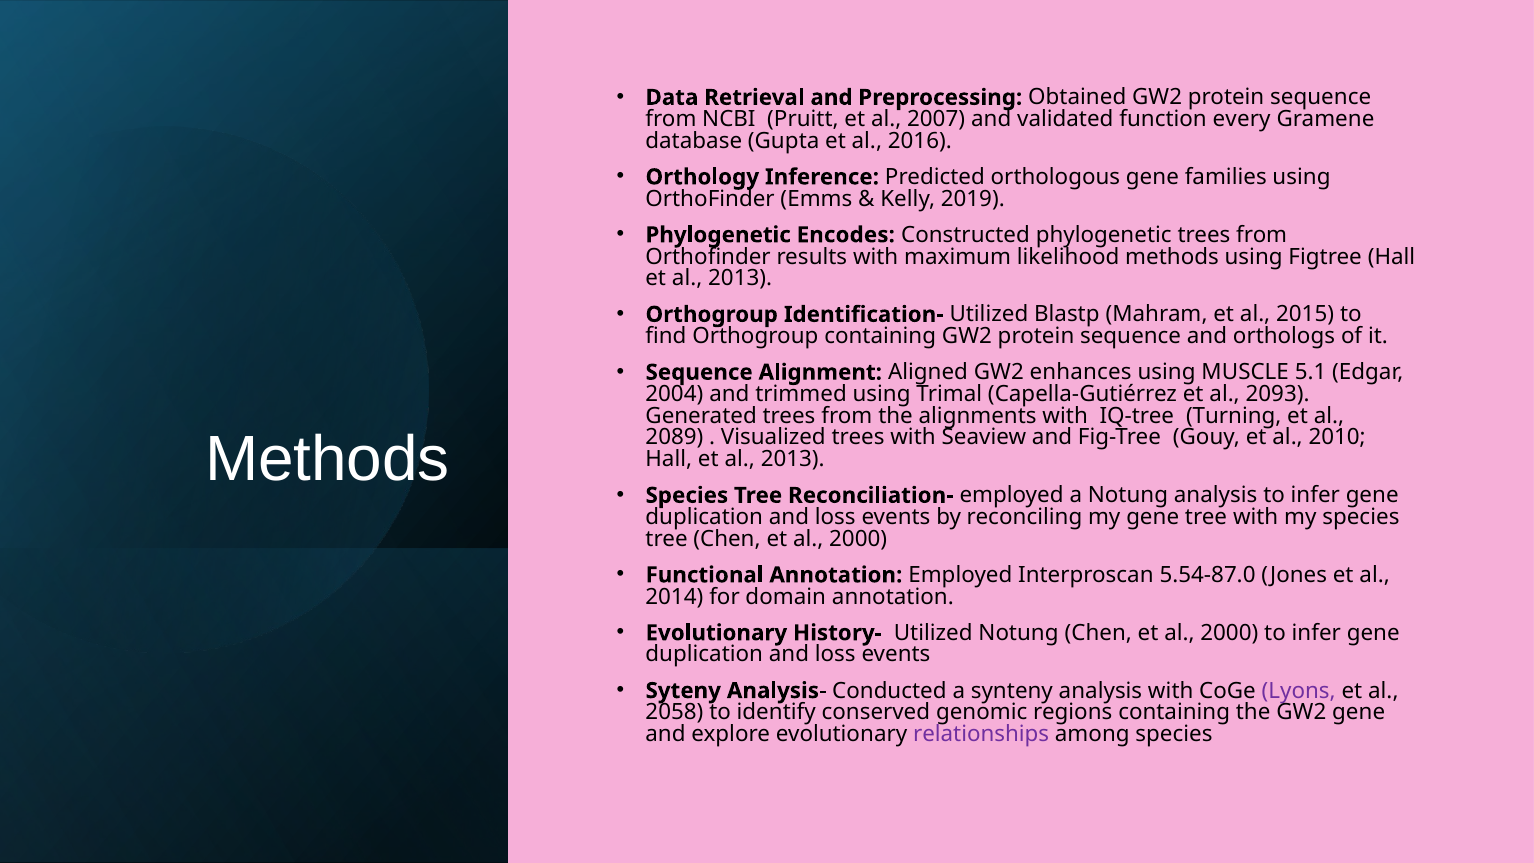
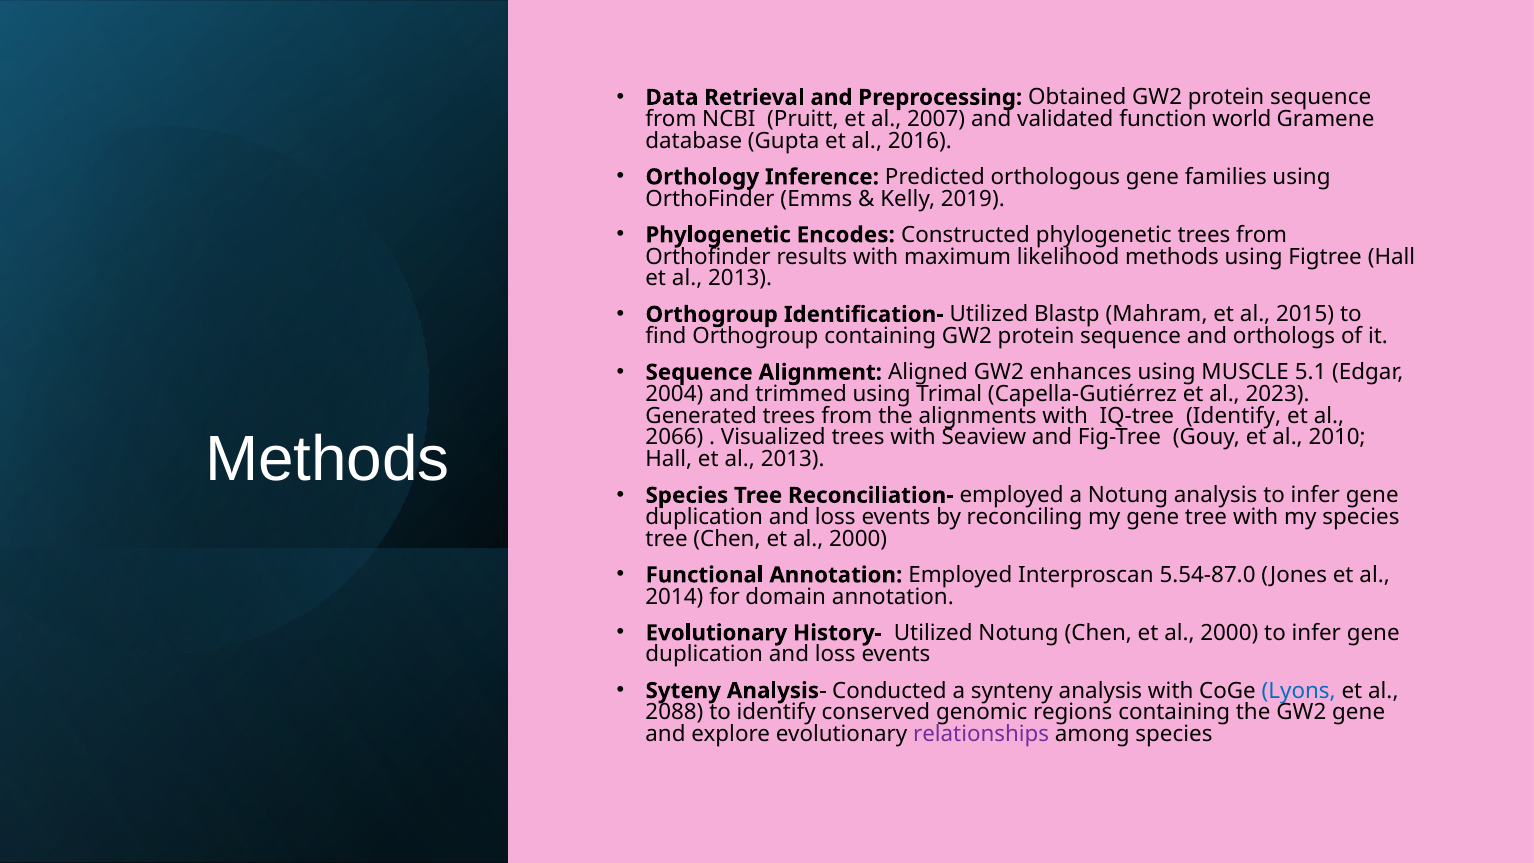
every: every -> world
2093: 2093 -> 2023
IQ-tree Turning: Turning -> Identify
2089: 2089 -> 2066
Lyons colour: purple -> blue
2058: 2058 -> 2088
